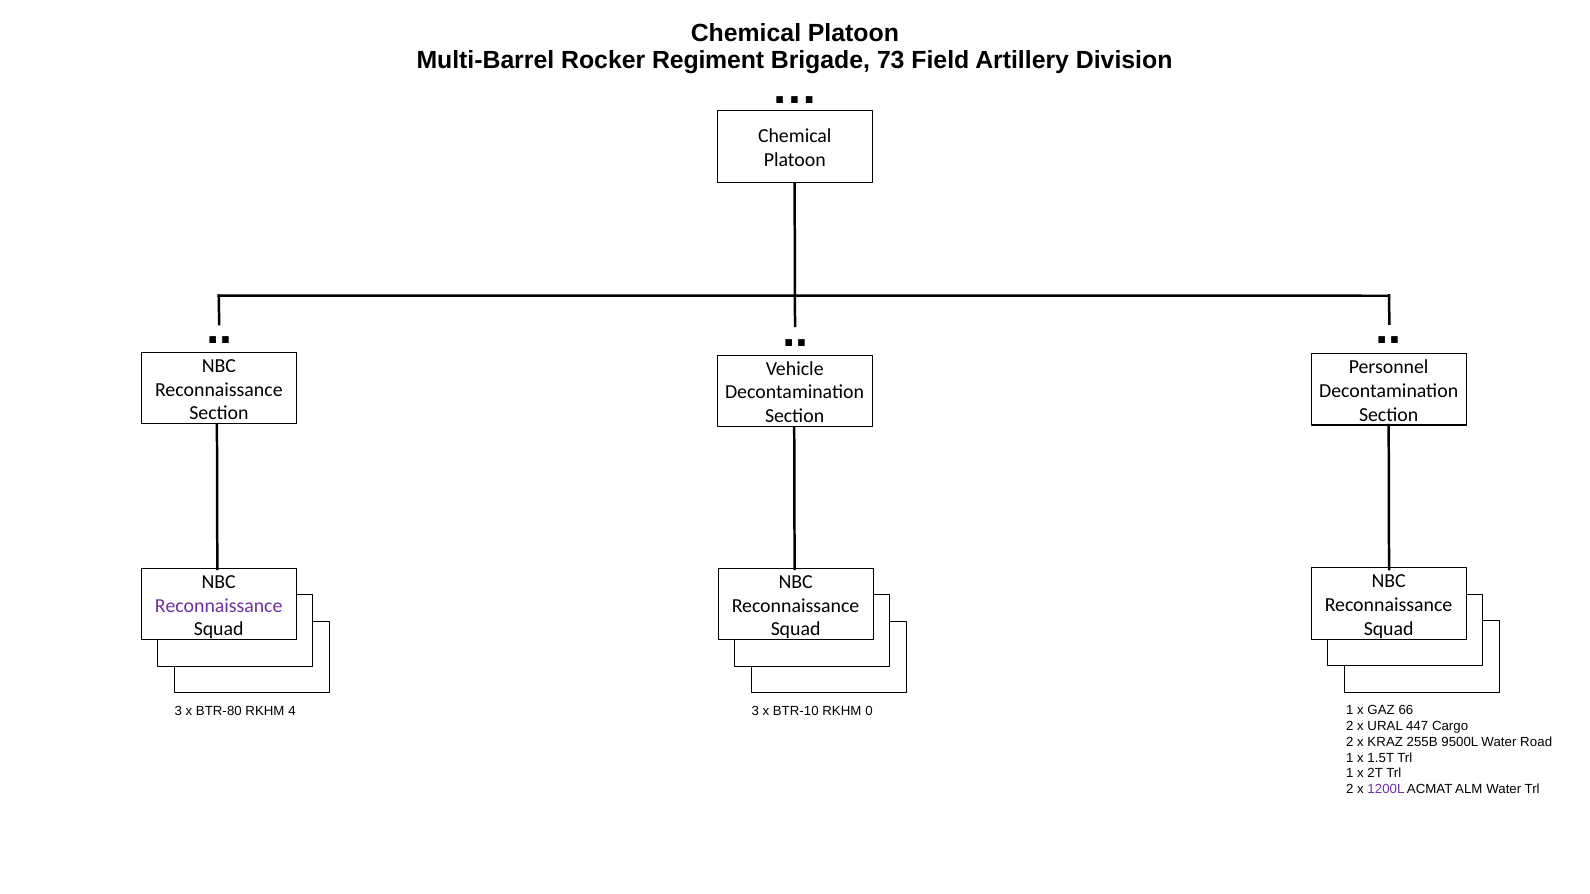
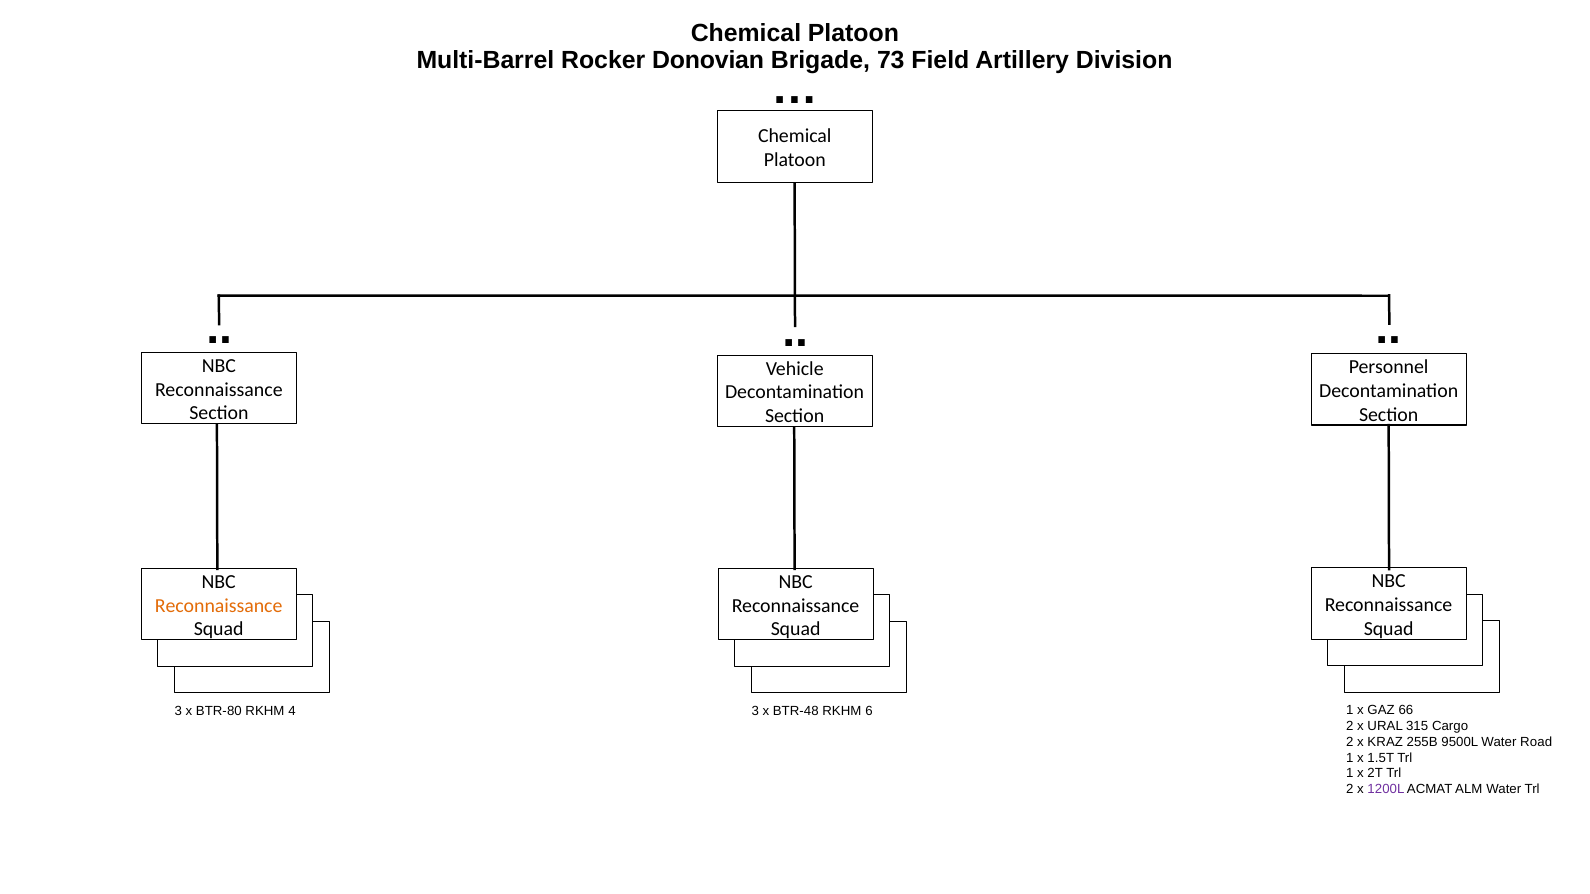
Regiment: Regiment -> Donovian
Reconnaissance at (219, 606) colour: purple -> orange
BTR-10: BTR-10 -> BTR-48
0: 0 -> 6
447: 447 -> 315
